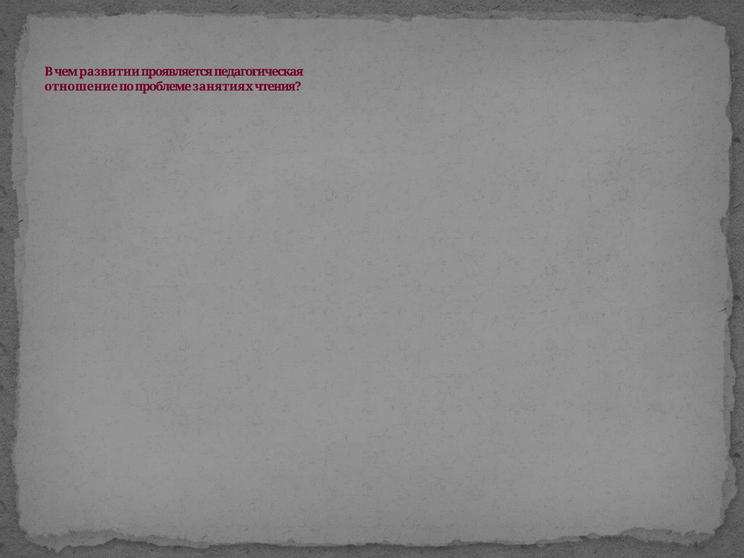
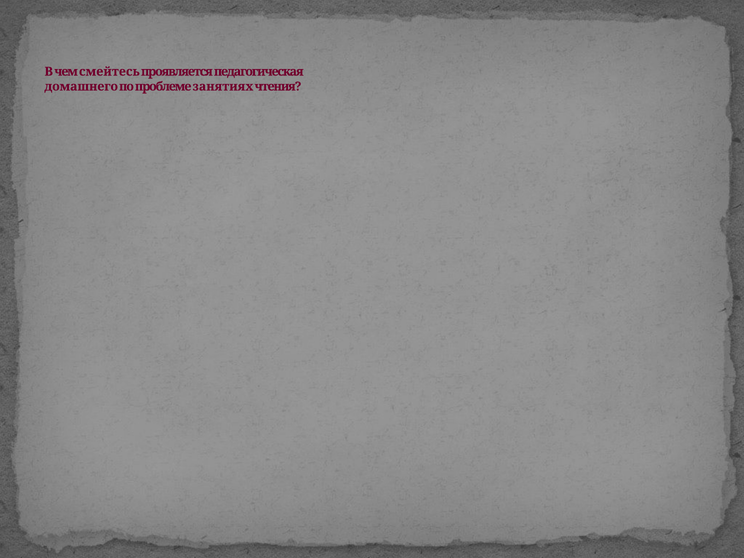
развитии: развитии -> смейтесь
отношение: отношение -> домашнего
